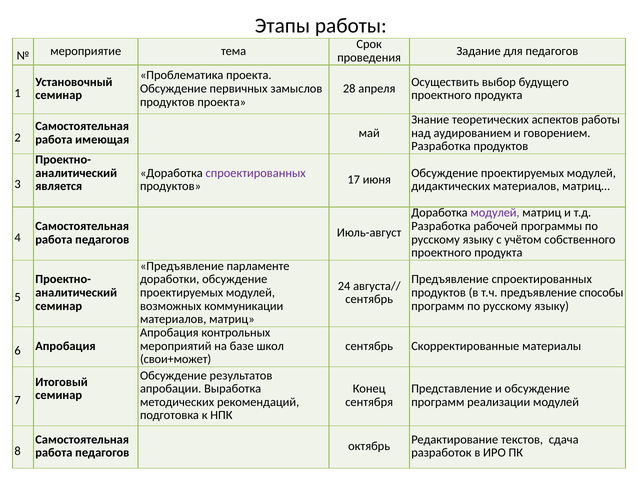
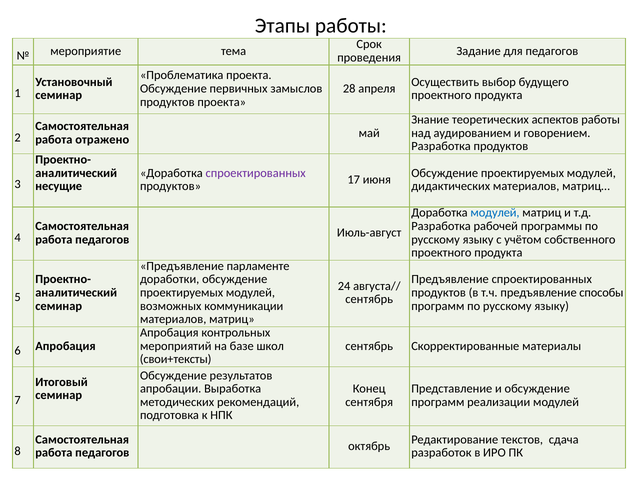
имеющая: имеющая -> отражено
является: является -> несущие
модулей at (495, 213) colour: purple -> blue
свои+может: свои+может -> свои+тексты
